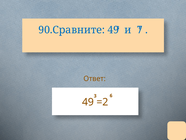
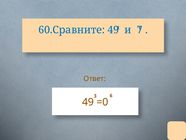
90.Сравните: 90.Сравните -> 60.Сравните
=2: =2 -> =0
